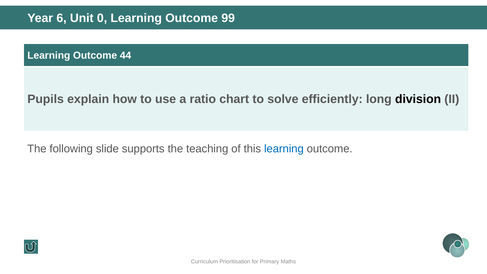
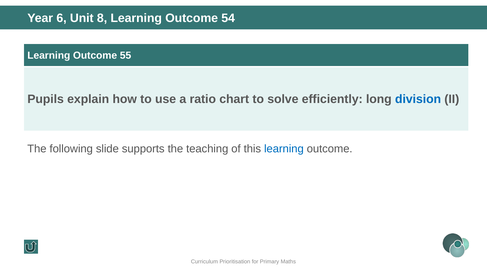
0: 0 -> 8
99: 99 -> 54
44: 44 -> 55
division colour: black -> blue
